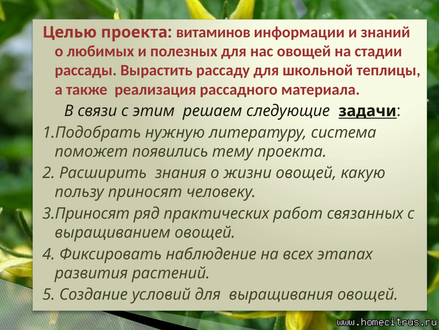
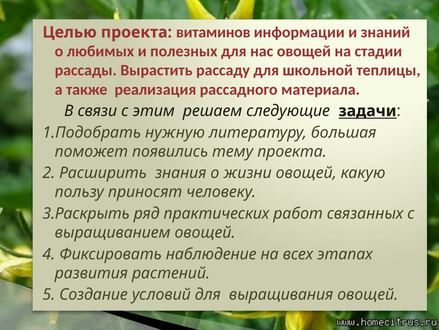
система: система -> большая
3.Приносят: 3.Приносят -> 3.Раскрыть
